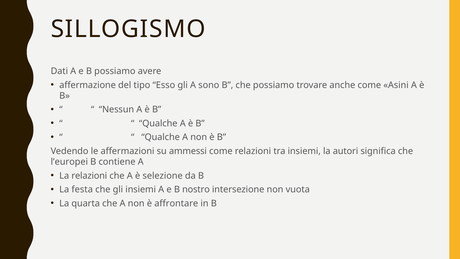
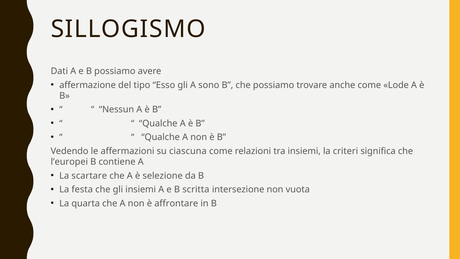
Asini: Asini -> Lode
ammessi: ammessi -> ciascuna
autori: autori -> criteri
La relazioni: relazioni -> scartare
nostro: nostro -> scritta
